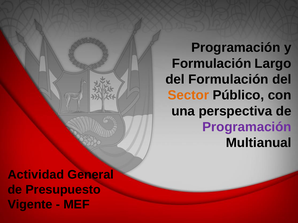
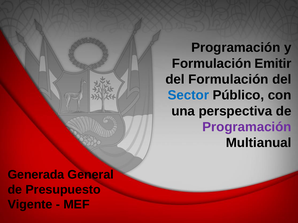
Largo: Largo -> Emitir
Sector colour: orange -> blue
Actividad: Actividad -> Generada
